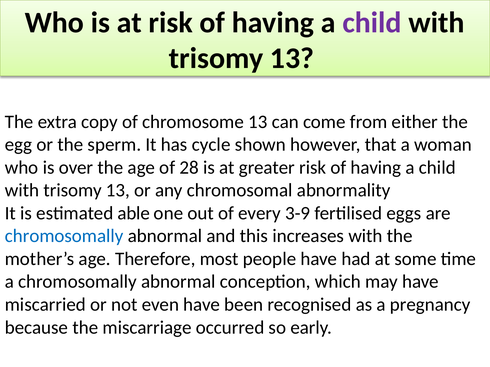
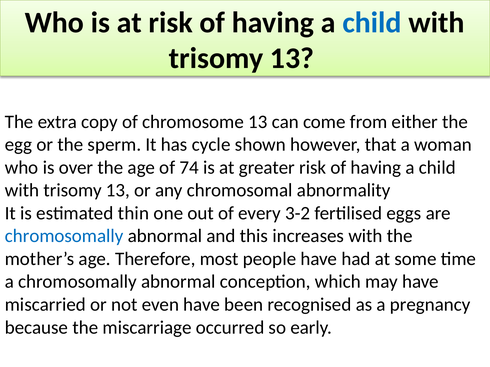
child at (372, 23) colour: purple -> blue
28: 28 -> 74
able: able -> thin
3-9: 3-9 -> 3-2
